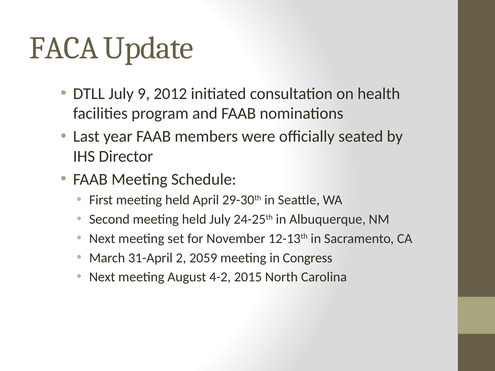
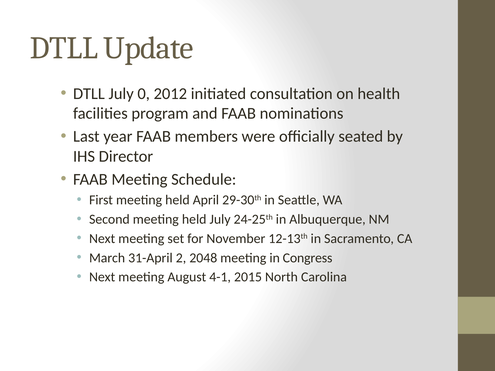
FACA at (64, 48): FACA -> DTLL
9: 9 -> 0
2059: 2059 -> 2048
4-2: 4-2 -> 4-1
